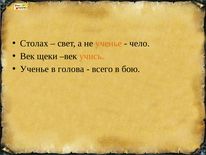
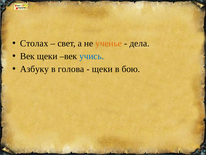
чело: чело -> дела
учись colour: orange -> blue
Ученье at (34, 69): Ученье -> Азбуку
всего at (102, 69): всего -> щеки
